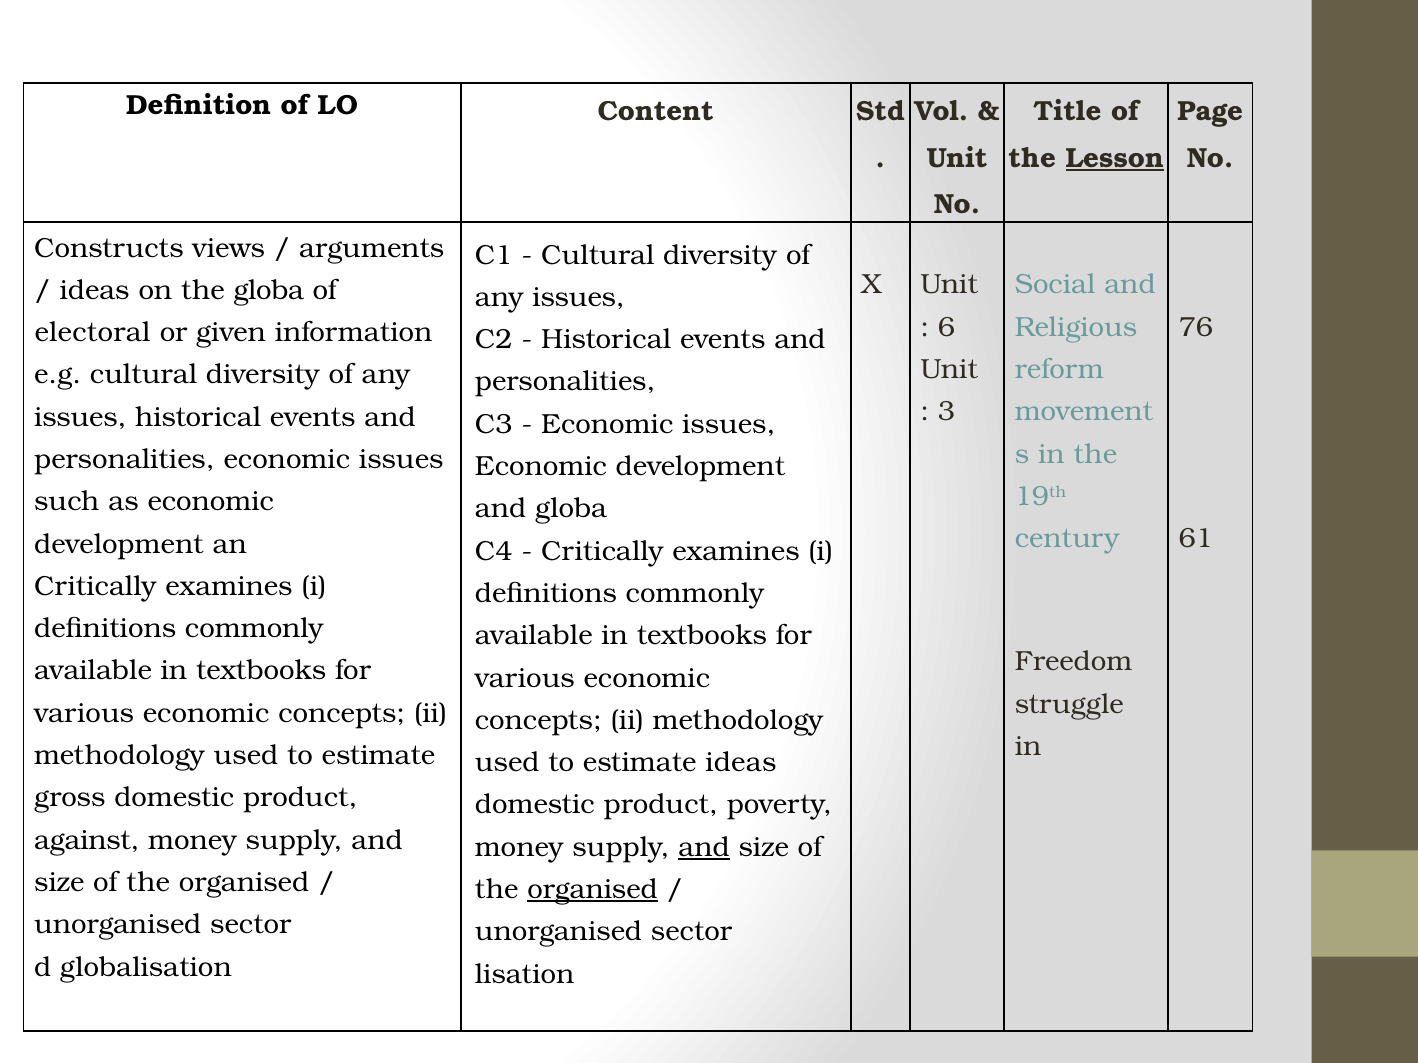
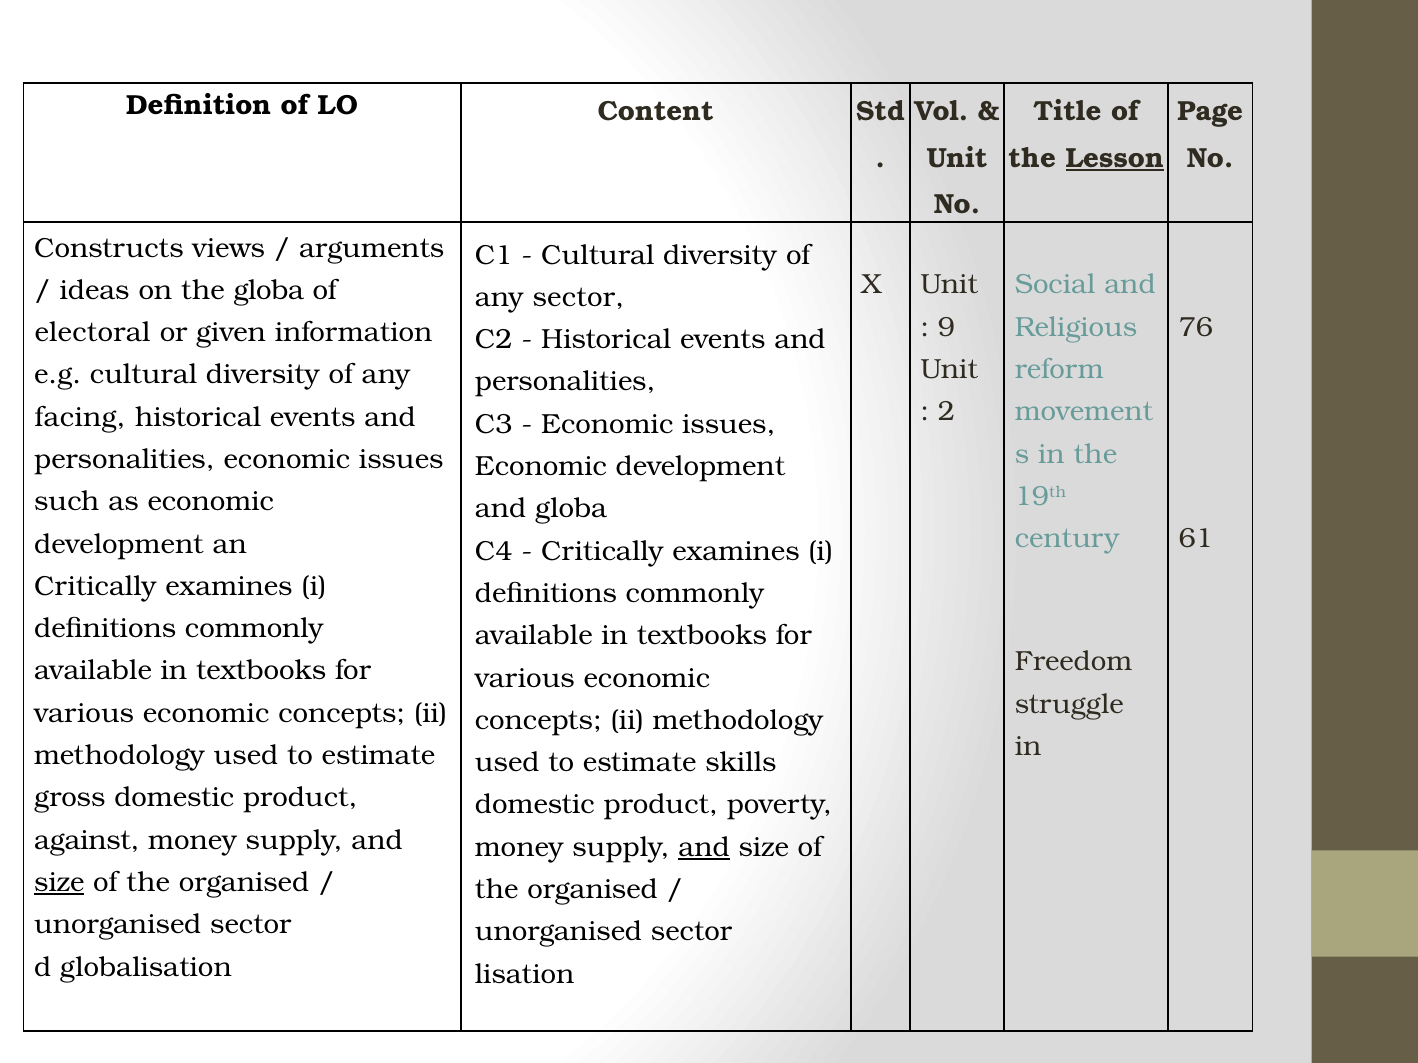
issues at (579, 297): issues -> sector
6: 6 -> 9
3: 3 -> 2
issues at (80, 417): issues -> facing
estimate ideas: ideas -> skills
size at (59, 883) underline: none -> present
organised at (593, 890) underline: present -> none
